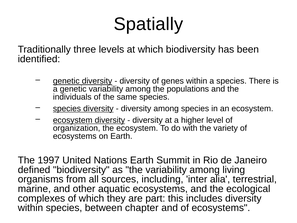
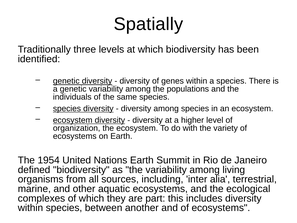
1997: 1997 -> 1954
chapter: chapter -> another
